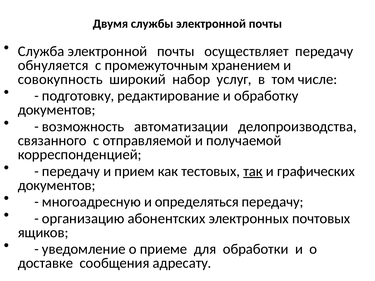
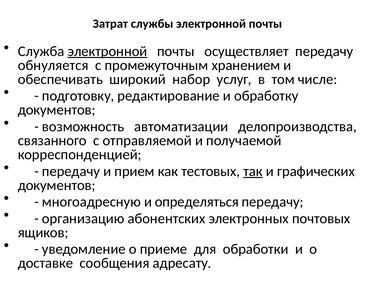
Двумя: Двумя -> Затрат
электронной at (107, 51) underline: none -> present
совокупность: совокупность -> обеспечивать
